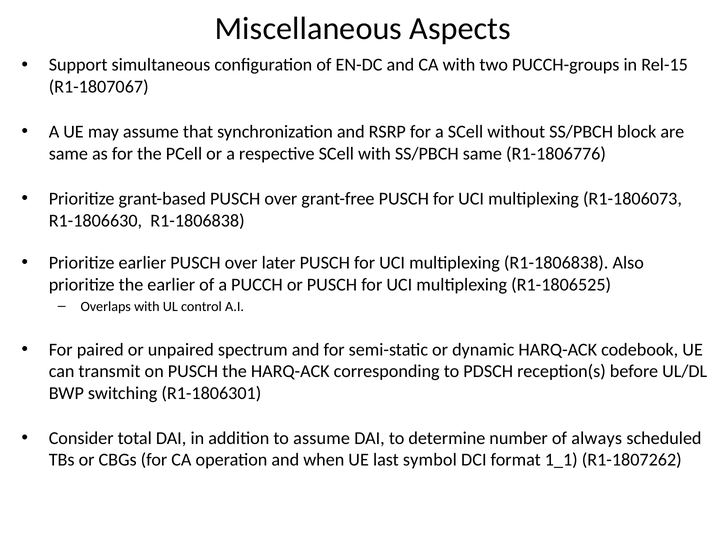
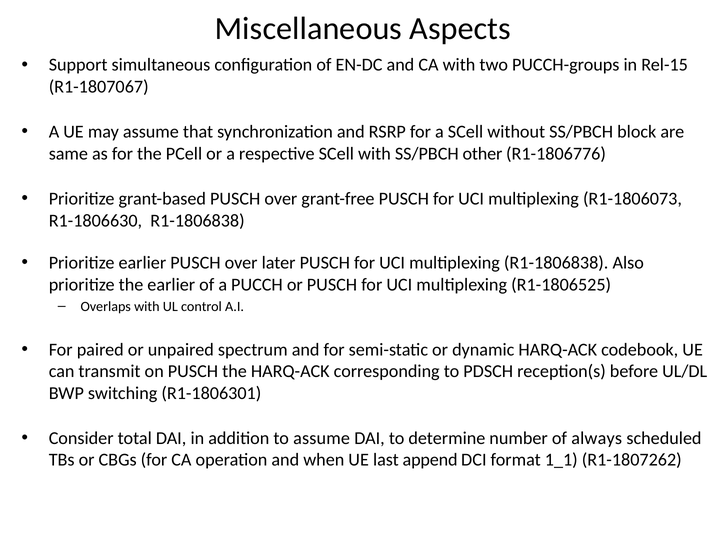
SS/PBCH same: same -> other
symbol: symbol -> append
